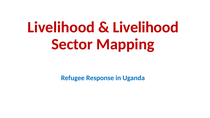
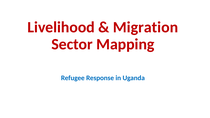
Livelihood at (146, 27): Livelihood -> Migration
